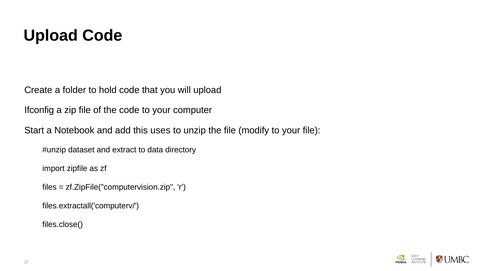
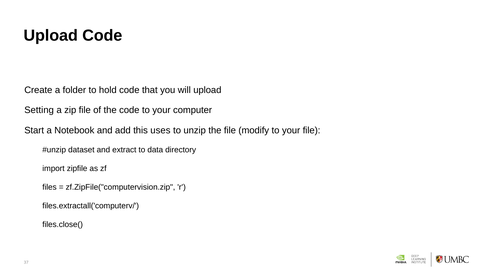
Ifconfig: Ifconfig -> Setting
